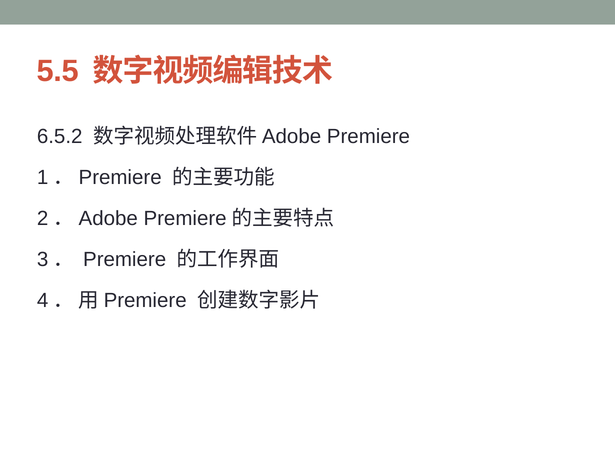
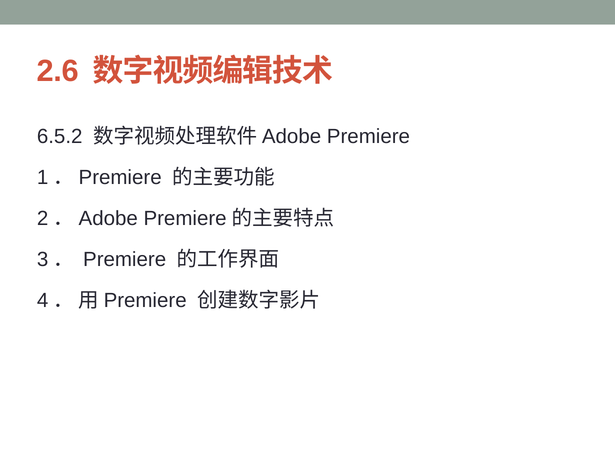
5.5: 5.5 -> 2.6
